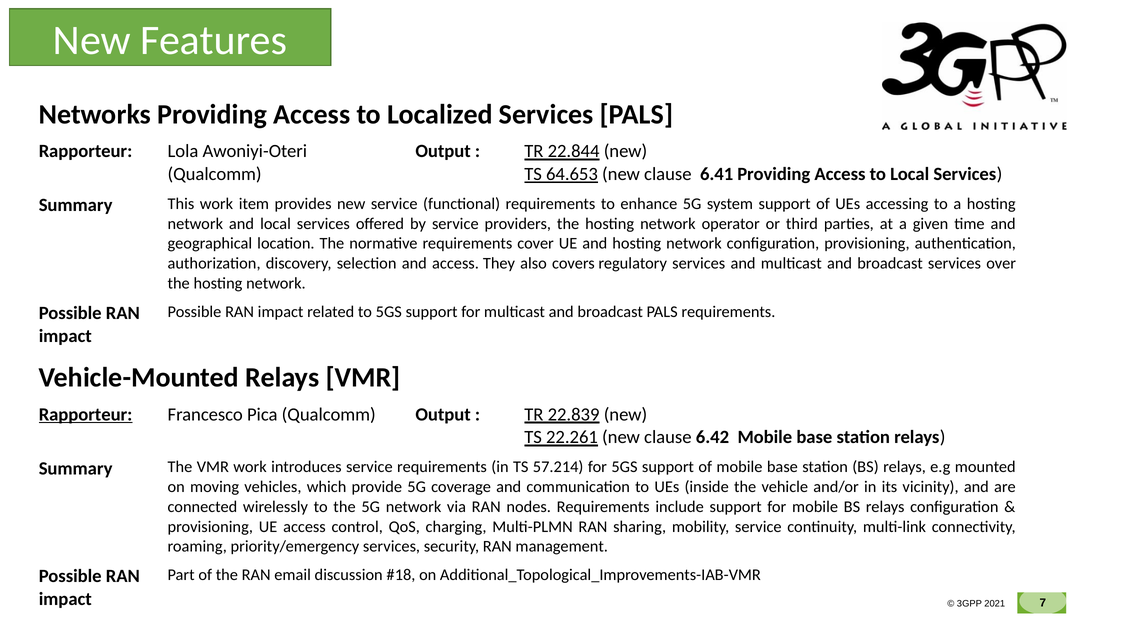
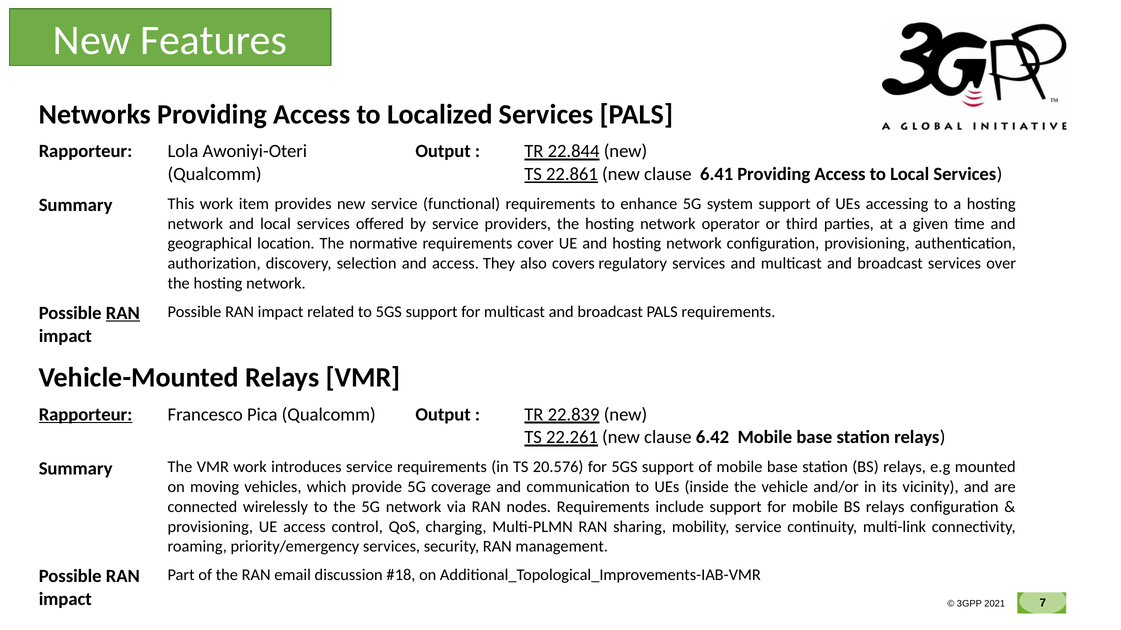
64.653: 64.653 -> 22.861
RAN at (123, 313) underline: none -> present
57.214: 57.214 -> 20.576
